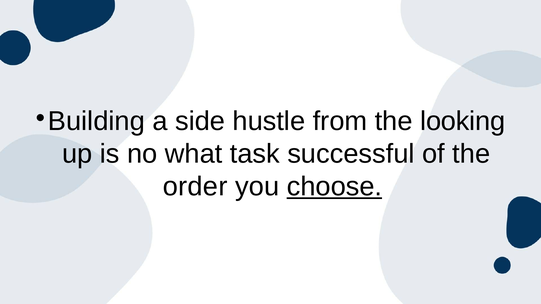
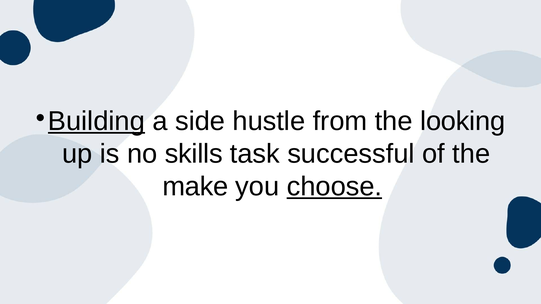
Building underline: none -> present
what: what -> skills
order: order -> make
